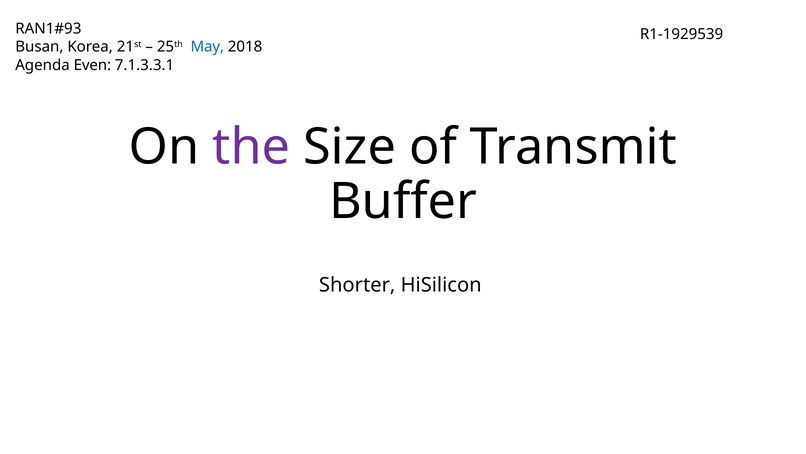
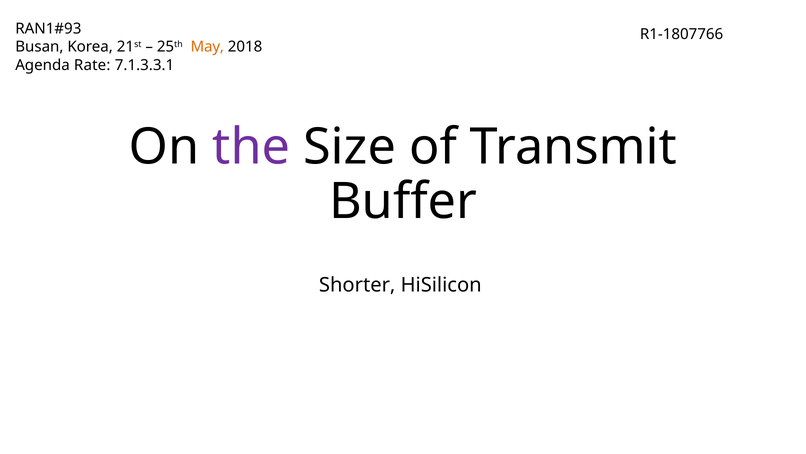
R1-1929539: R1-1929539 -> R1-1807766
May colour: blue -> orange
Even: Even -> Rate
